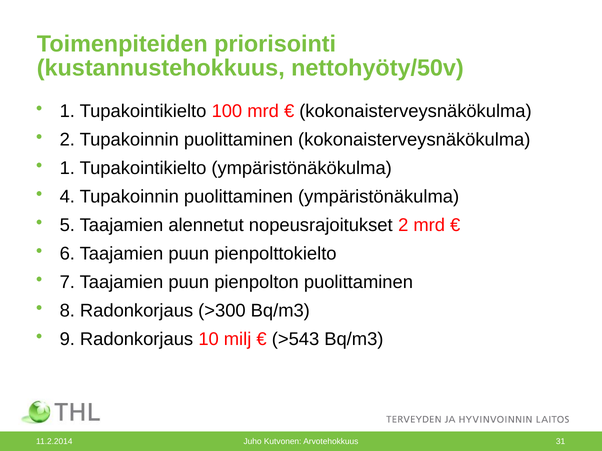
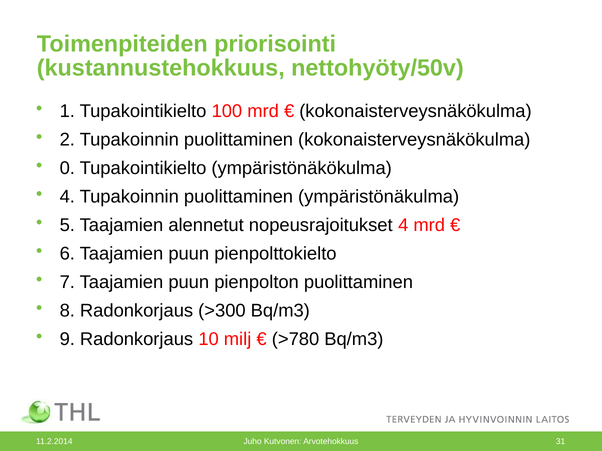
1 at (67, 168): 1 -> 0
nopeusrajoitukset 2: 2 -> 4
>543: >543 -> >780
